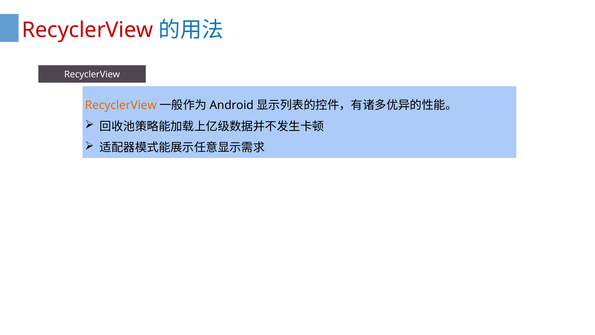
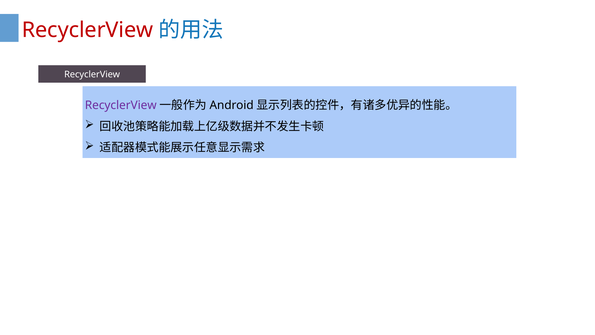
RecyclerView at (121, 105) colour: orange -> purple
